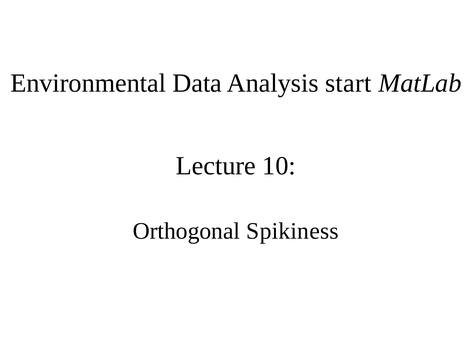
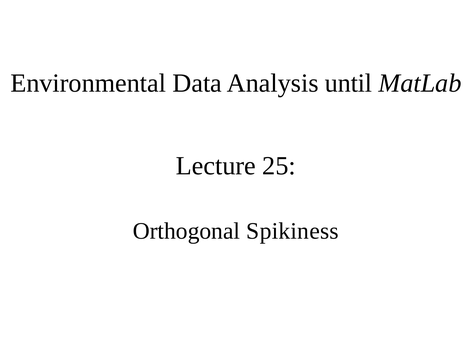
start: start -> until
10: 10 -> 25
